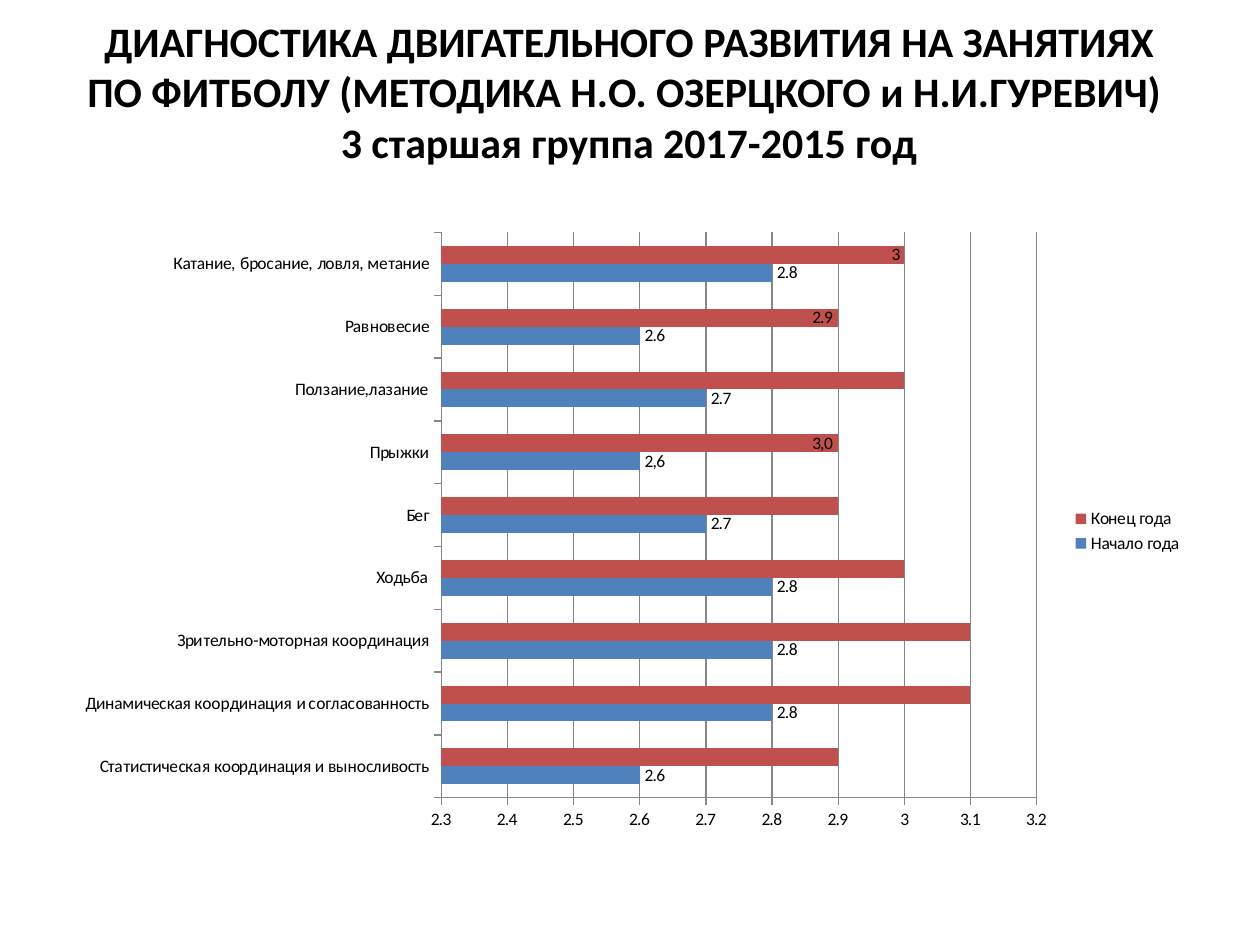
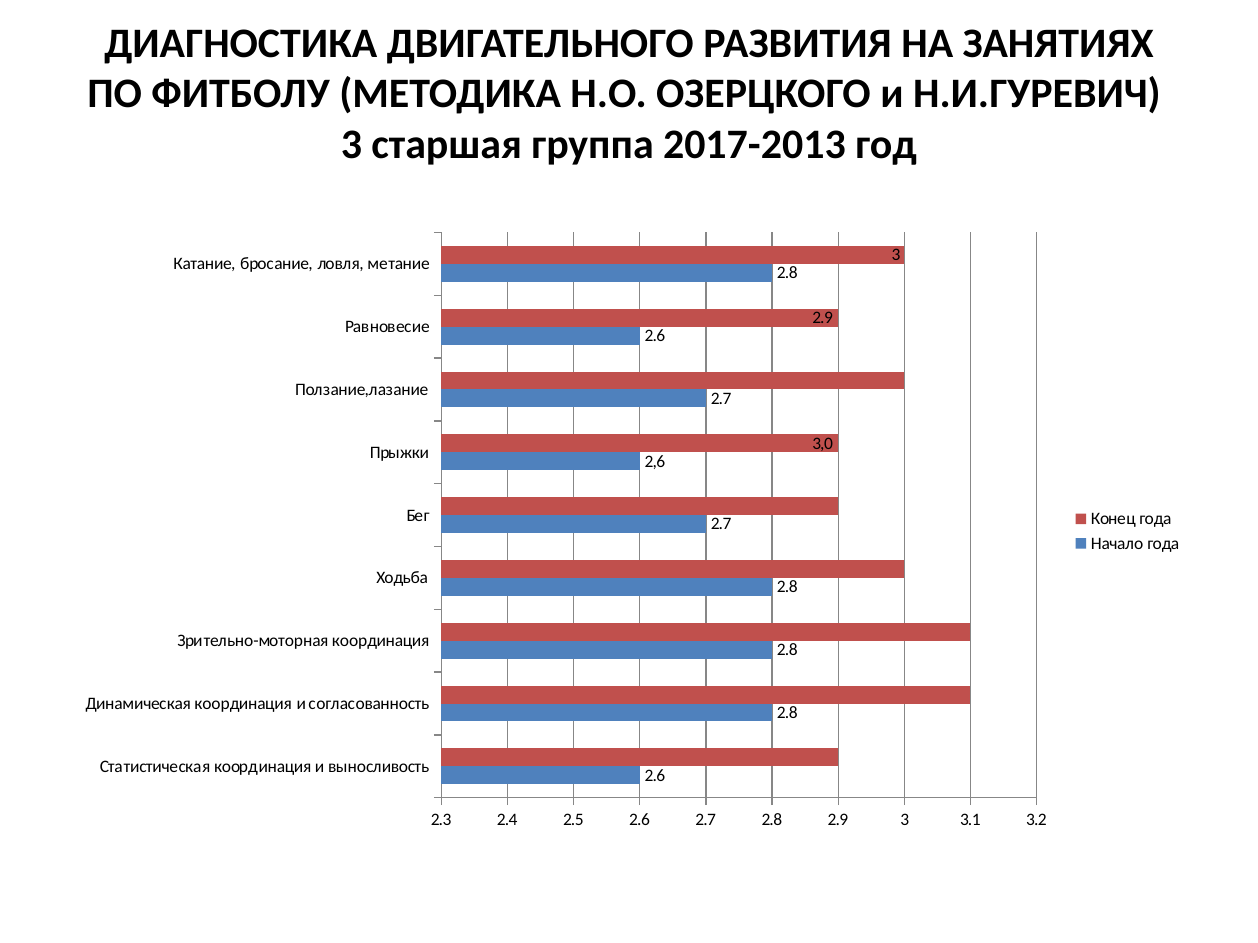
2017-2015: 2017-2015 -> 2017-2013
